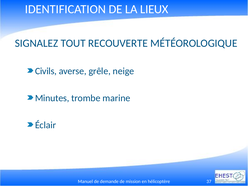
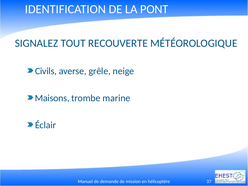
LIEUX: LIEUX -> PONT
Minutes: Minutes -> Maisons
